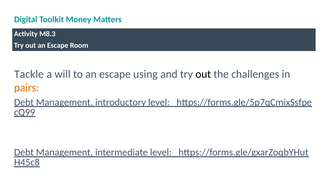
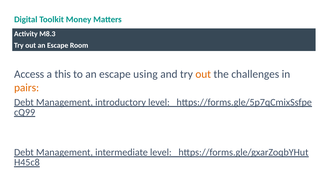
Tackle: Tackle -> Access
will: will -> this
out at (203, 74) colour: black -> orange
